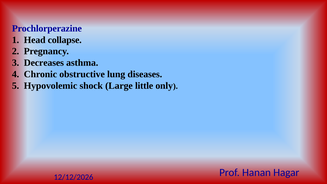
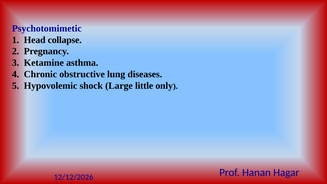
Prochlorperazine: Prochlorperazine -> Psychotomimetic
Decreases: Decreases -> Ketamine
